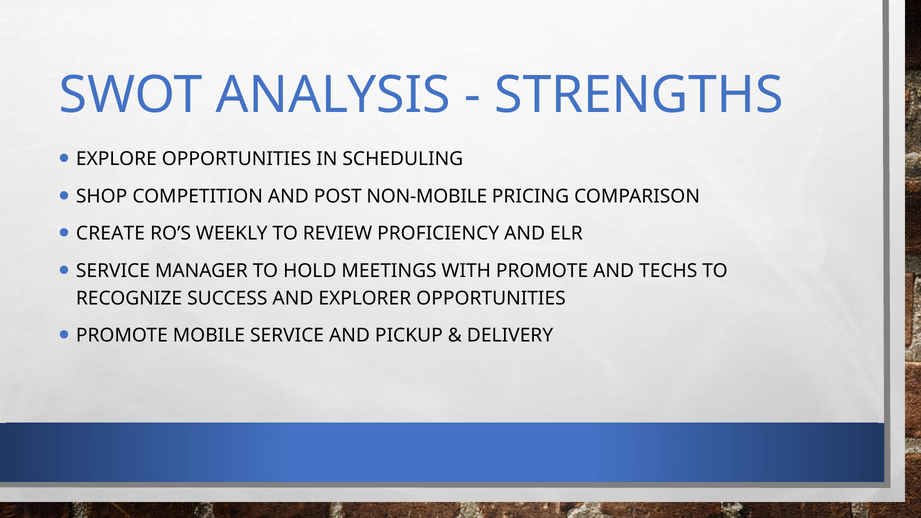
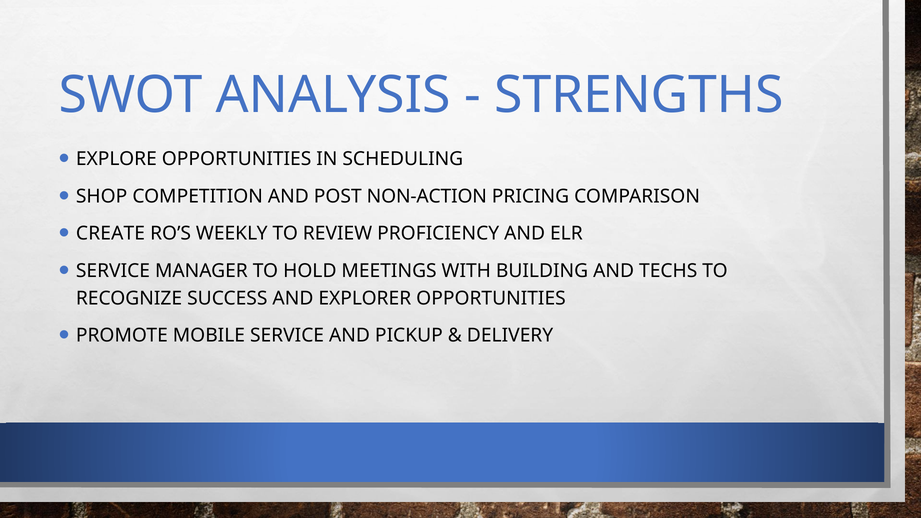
NON-MOBILE: NON-MOBILE -> NON-ACTION
WITH PROMOTE: PROMOTE -> BUILDING
